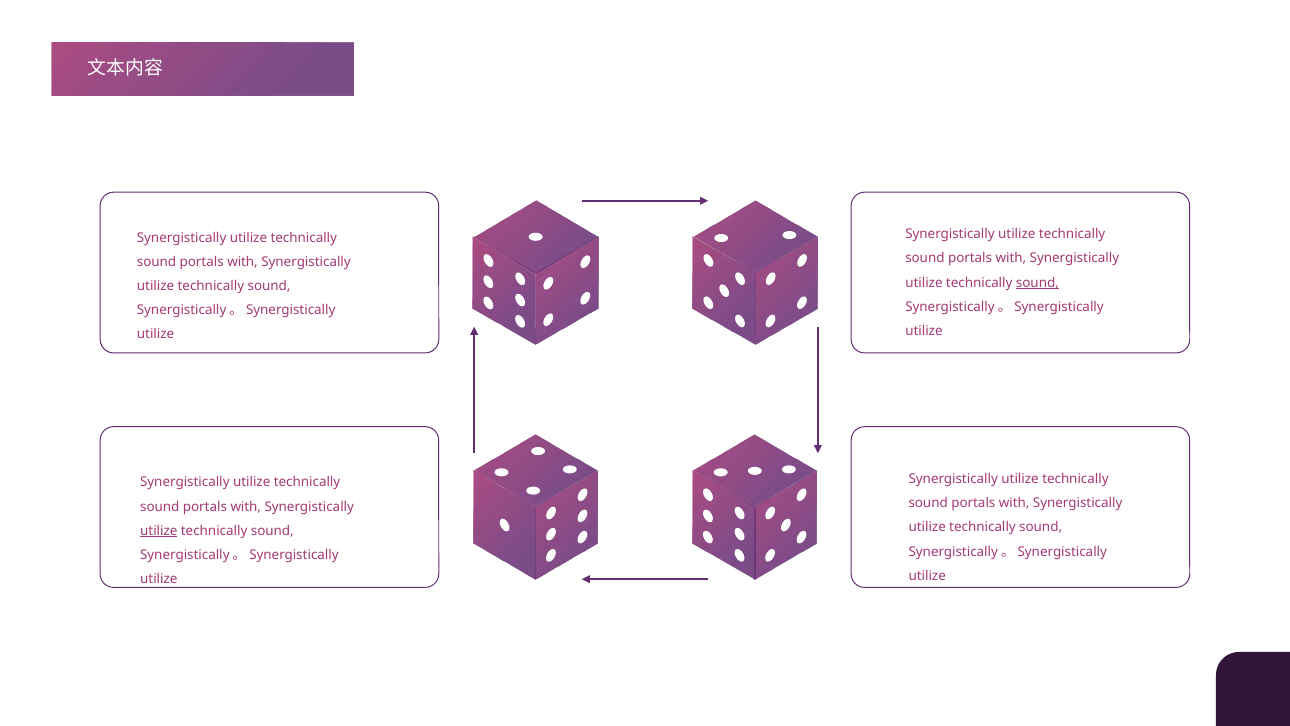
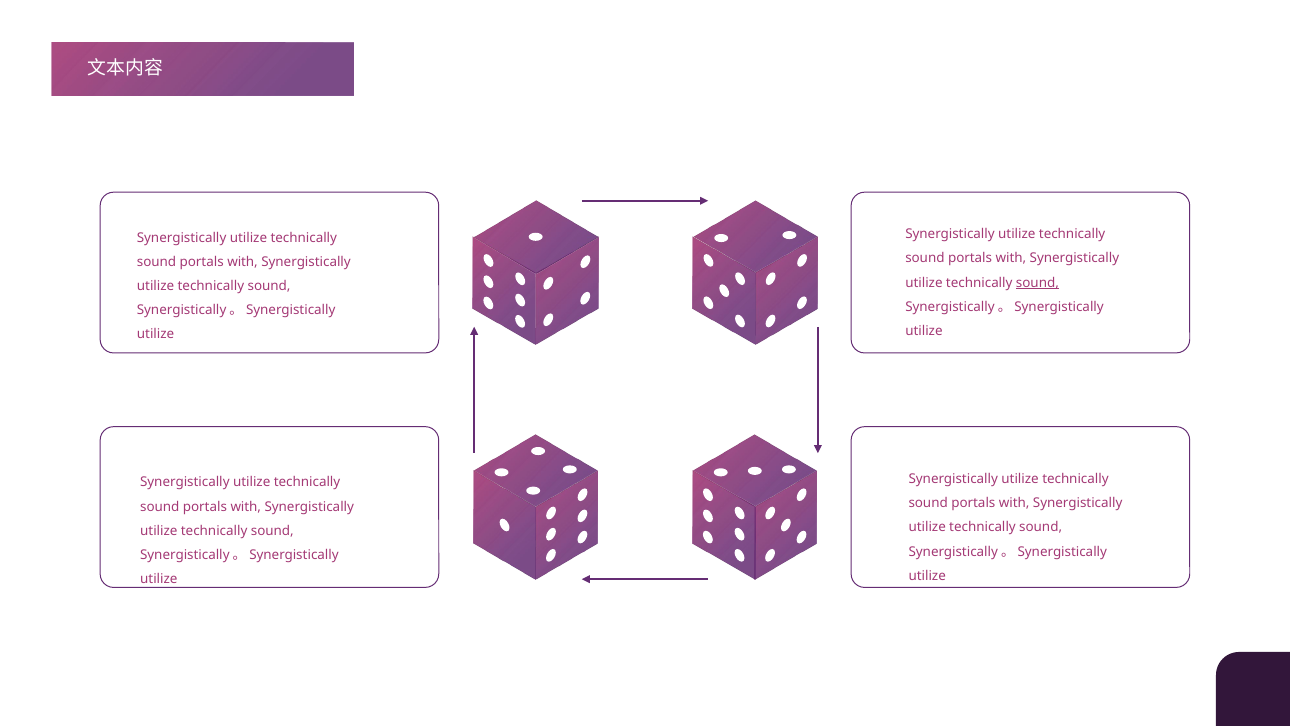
utilize at (159, 531) underline: present -> none
